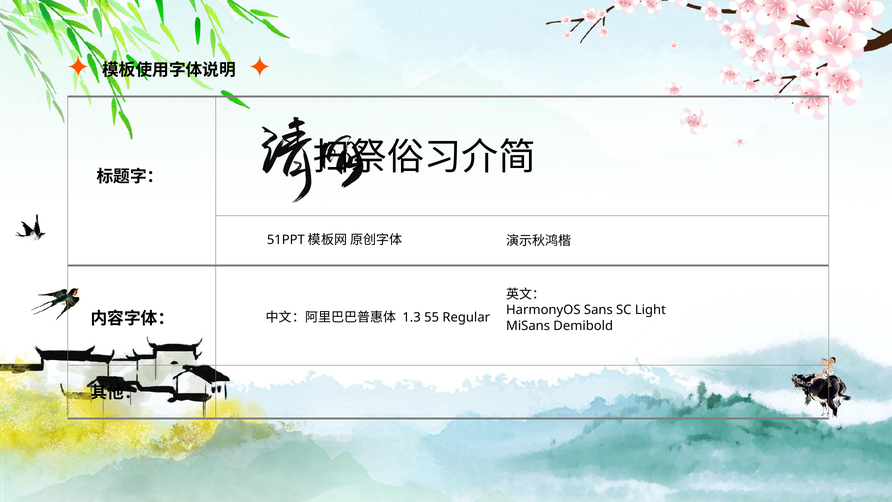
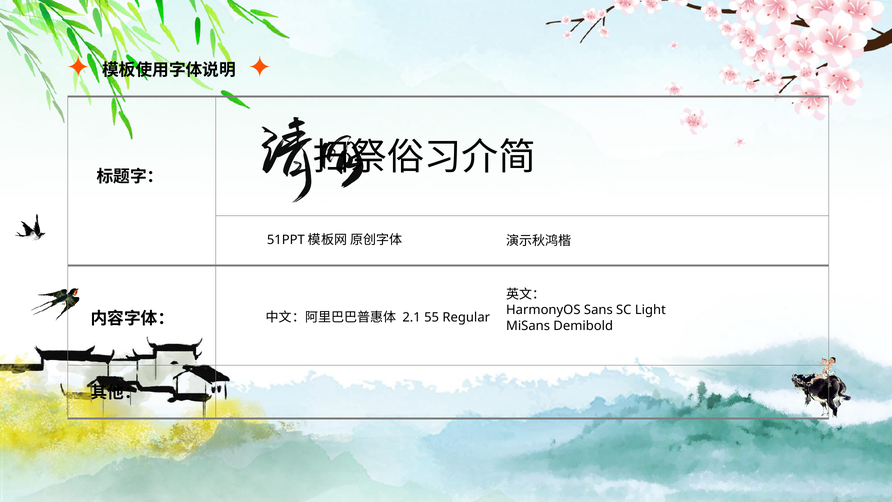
1.3: 1.3 -> 2.1
